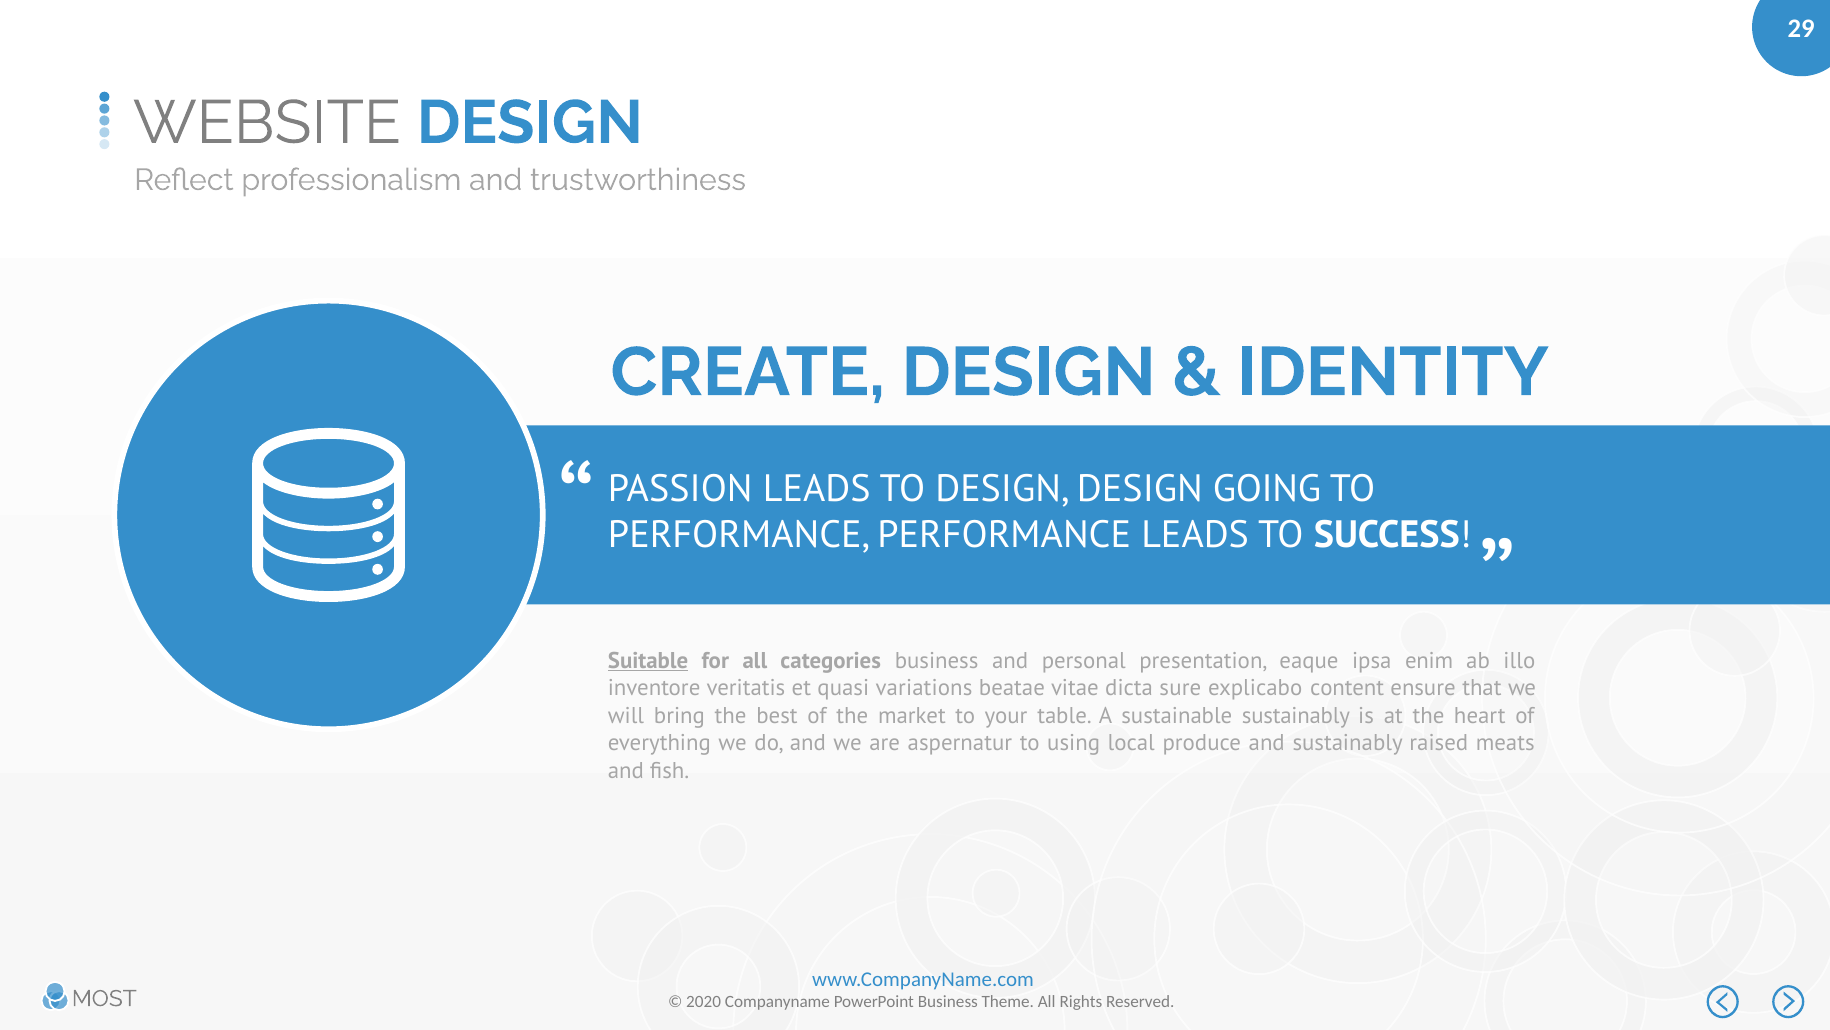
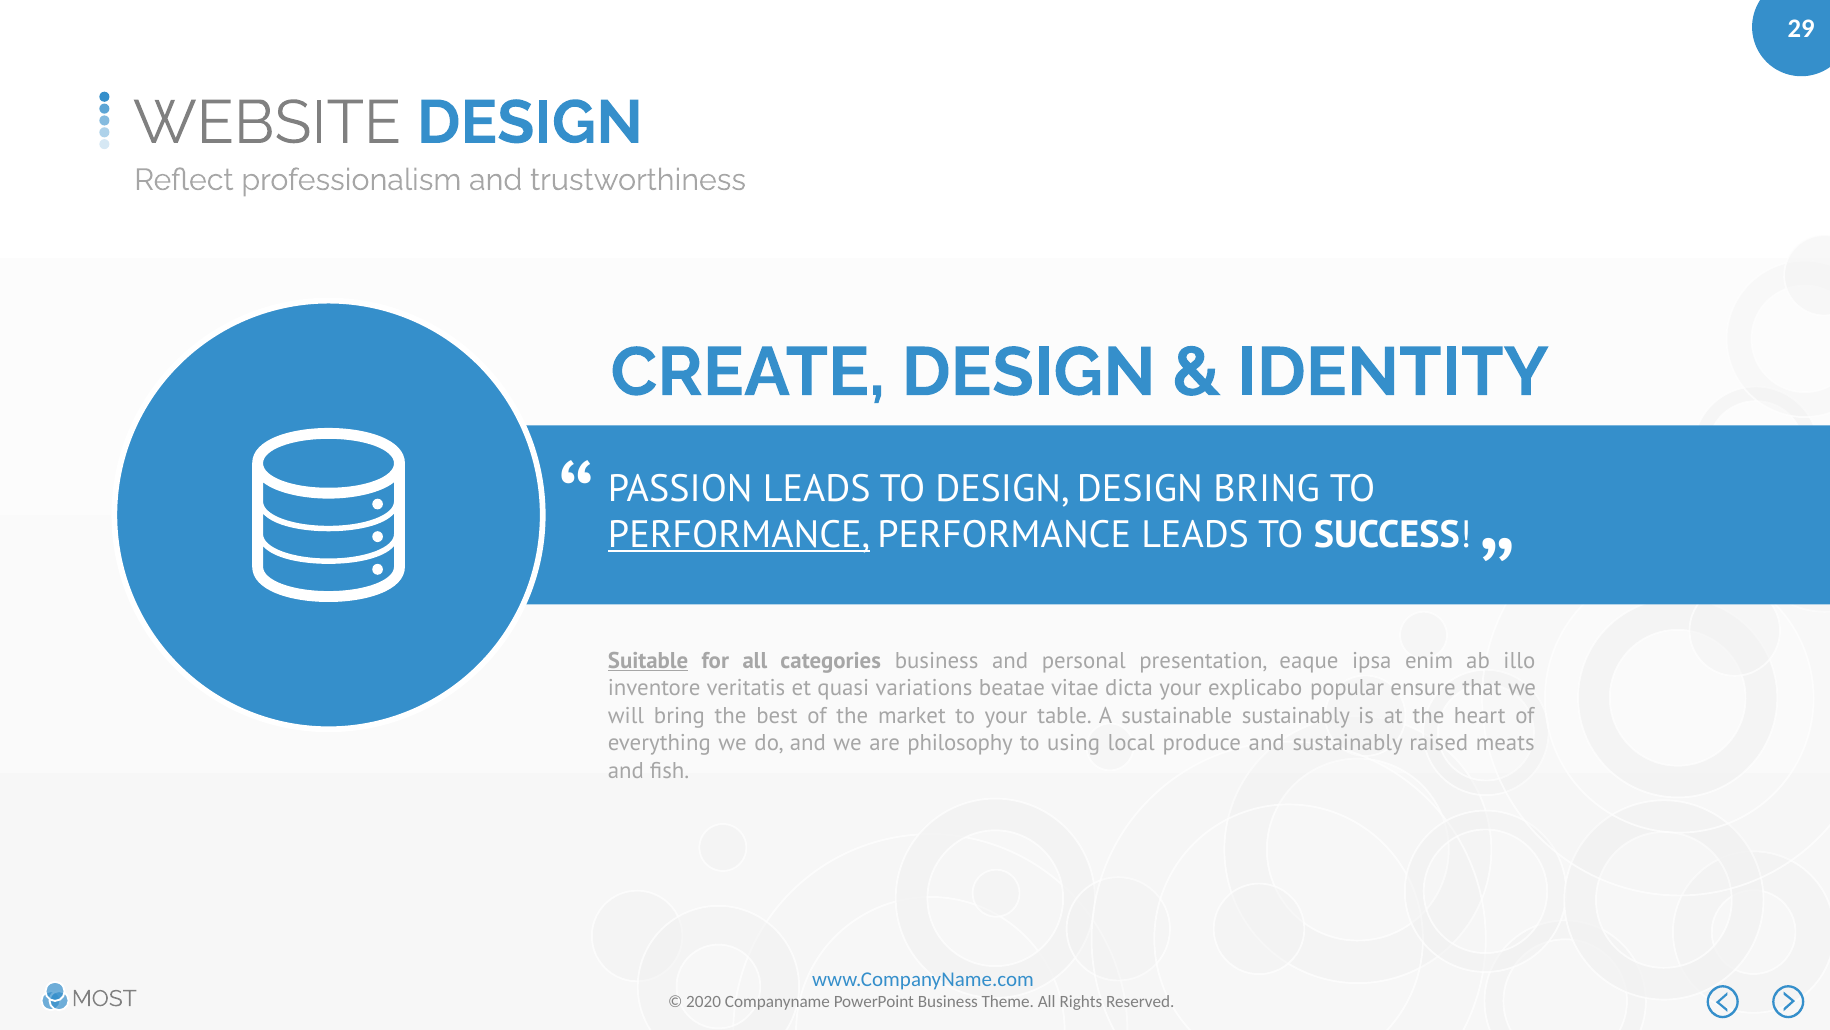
DESIGN GOING: GOING -> BRING
PERFORMANCE at (739, 534) underline: none -> present
dicta sure: sure -> your
content: content -> popular
aspernatur: aspernatur -> philosophy
